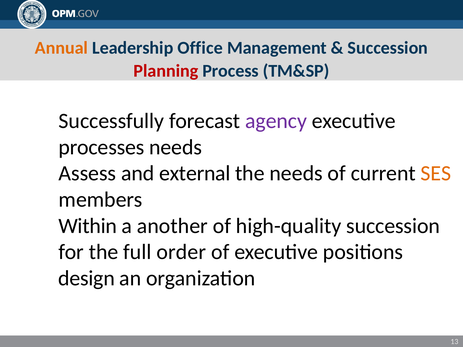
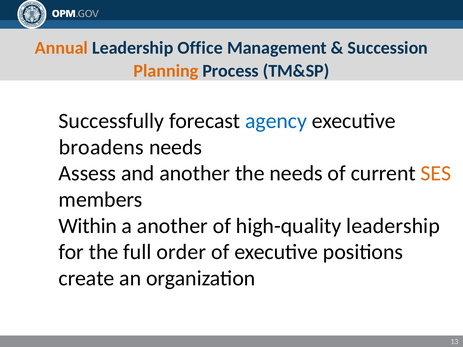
Planning colour: red -> orange
agency colour: purple -> blue
processes: processes -> broadens
and external: external -> another
high-quality succession: succession -> leadership
design: design -> create
